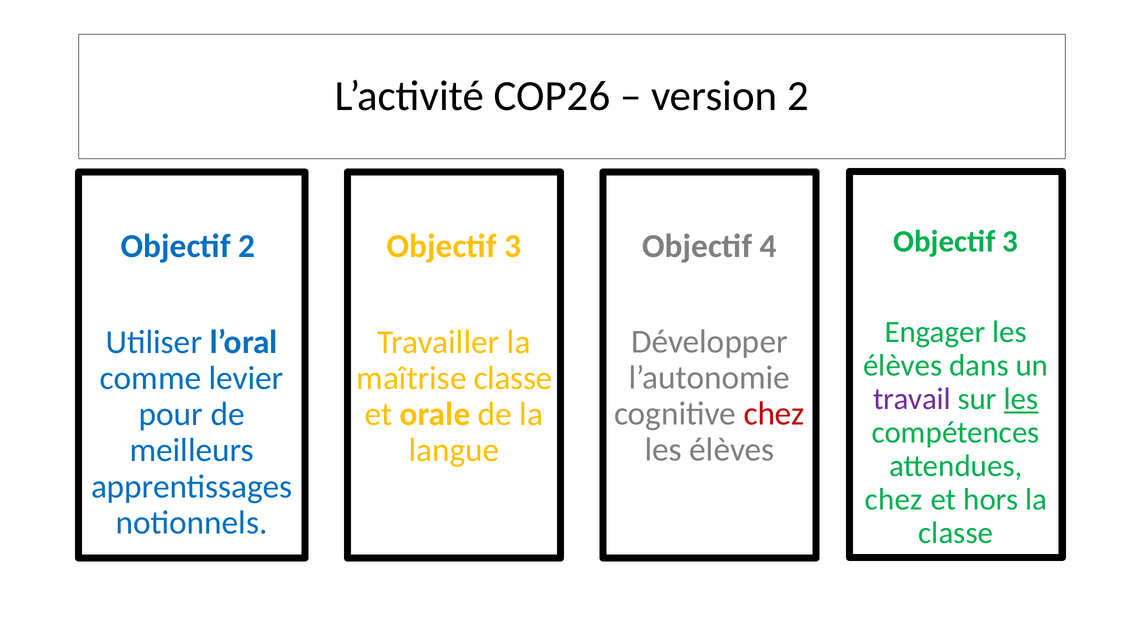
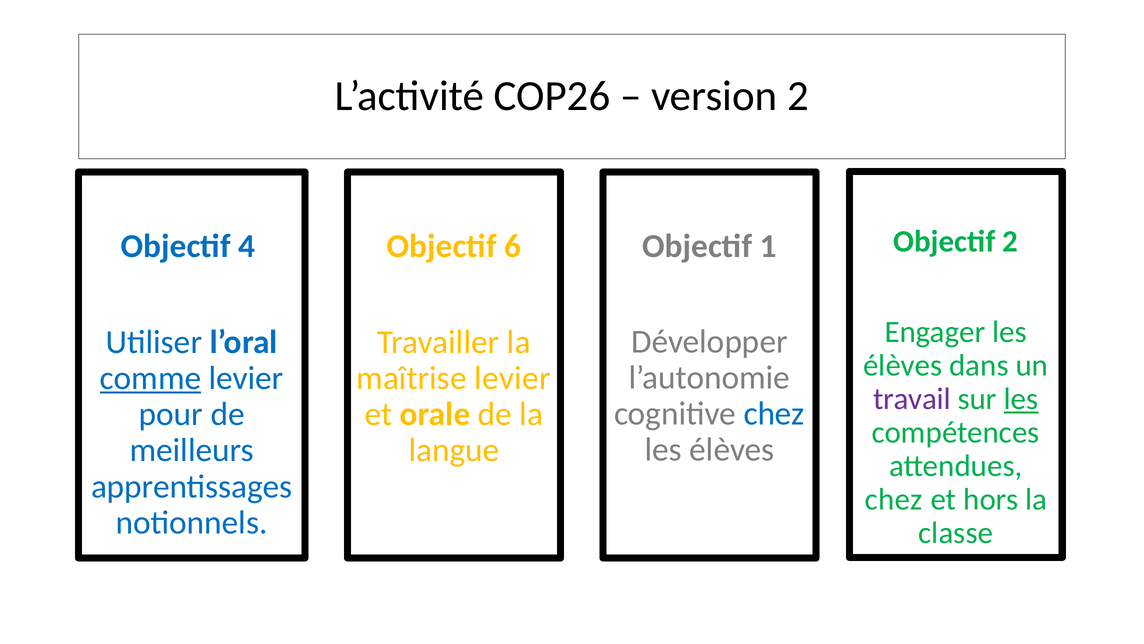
3 at (1010, 241): 3 -> 2
4: 4 -> 1
Objectif 2: 2 -> 4
3 at (512, 246): 3 -> 6
comme underline: none -> present
maîtrise classe: classe -> levier
chez at (774, 414) colour: red -> blue
